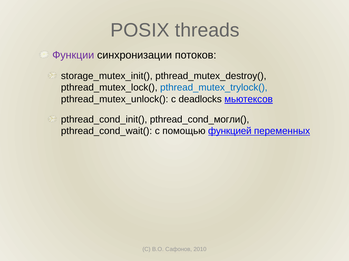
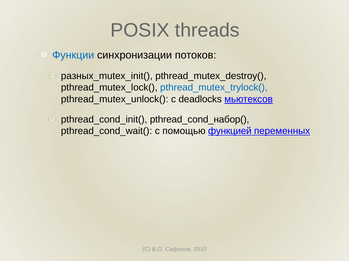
Функции colour: purple -> blue
storage_mutex_init(: storage_mutex_init( -> разных_mutex_init(
pthread_cond_могли(: pthread_cond_могли( -> pthread_cond_набор(
